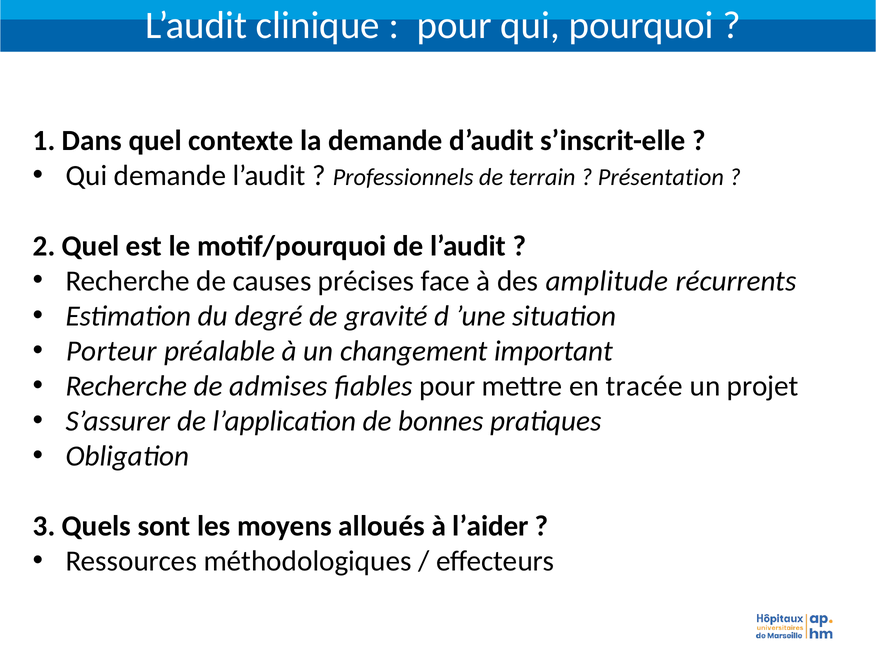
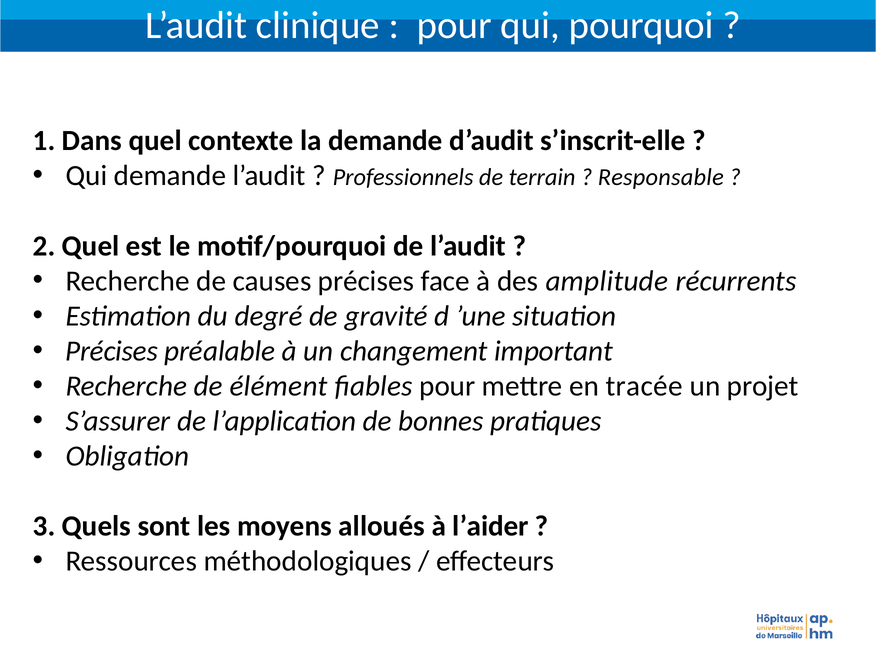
Présentation: Présentation -> Responsable
Porteur at (111, 351): Porteur -> Précises
admises: admises -> élément
